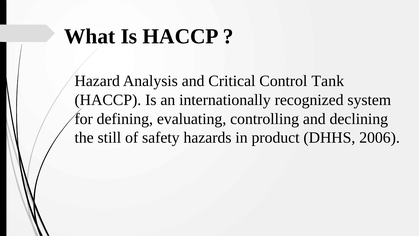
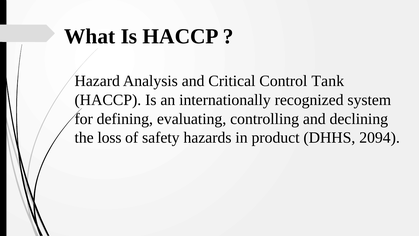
still: still -> loss
2006: 2006 -> 2094
